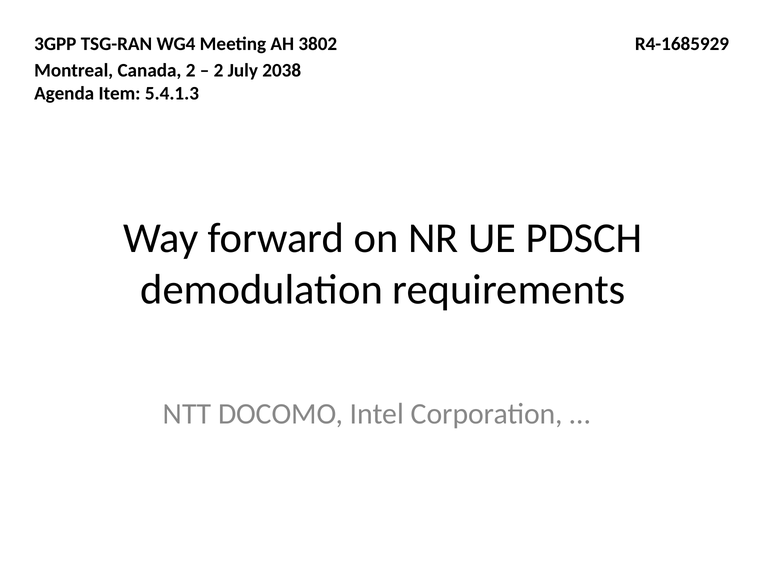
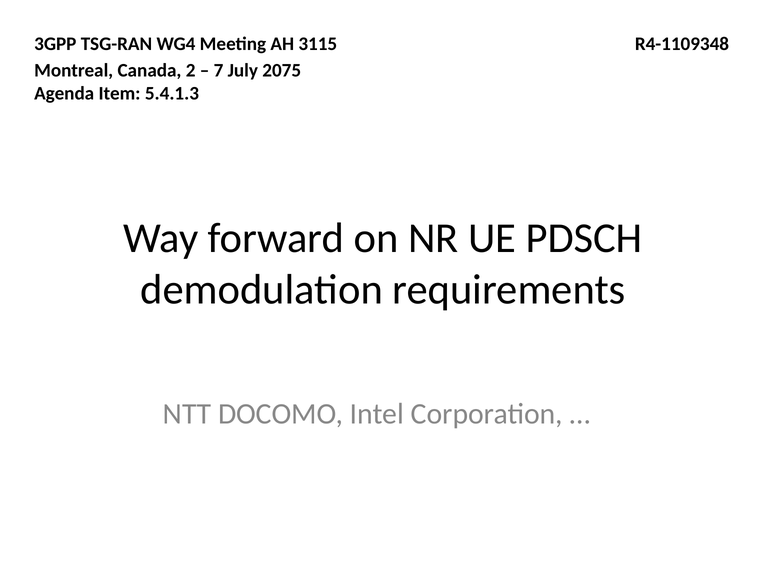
3802: 3802 -> 3115
R4-1685929: R4-1685929 -> R4-1109348
2 at (219, 71): 2 -> 7
2038: 2038 -> 2075
